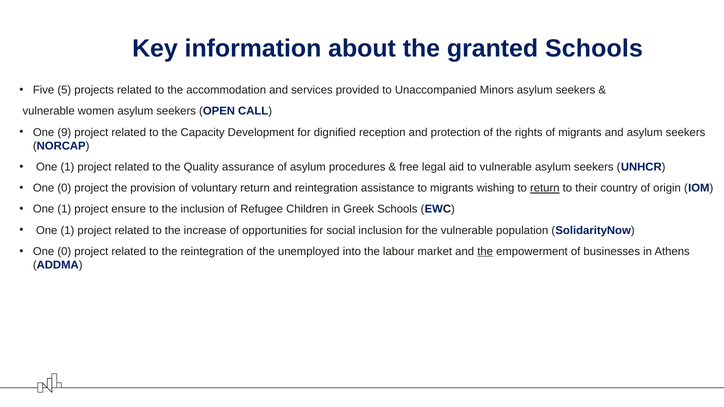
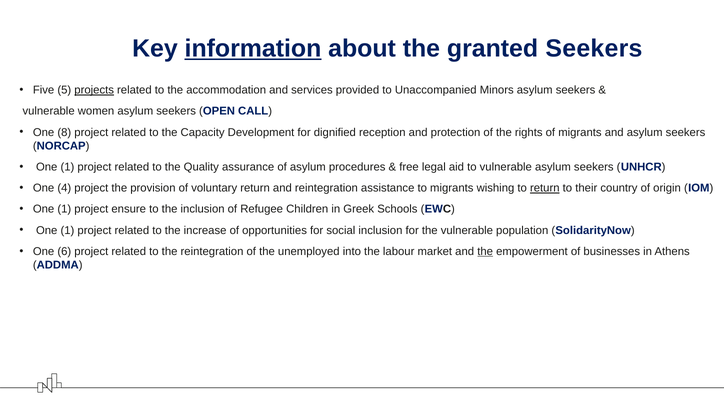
information underline: none -> present
granted Schools: Schools -> Seekers
projects underline: none -> present
9: 9 -> 8
0 at (64, 188): 0 -> 4
0 at (64, 252): 0 -> 6
